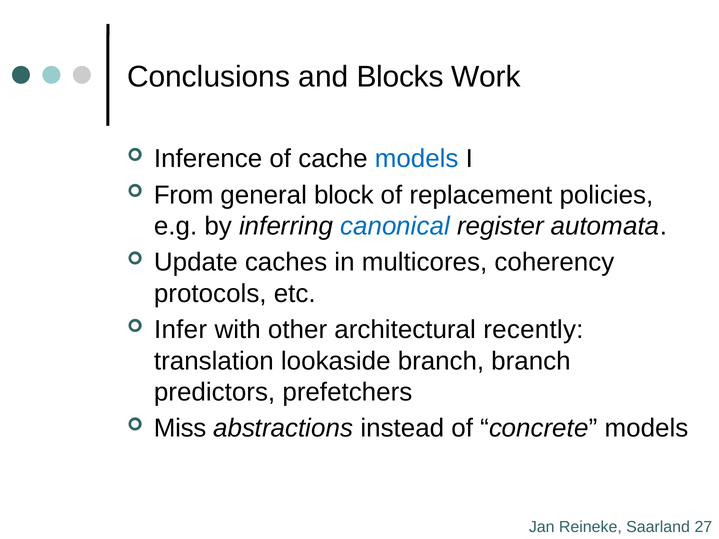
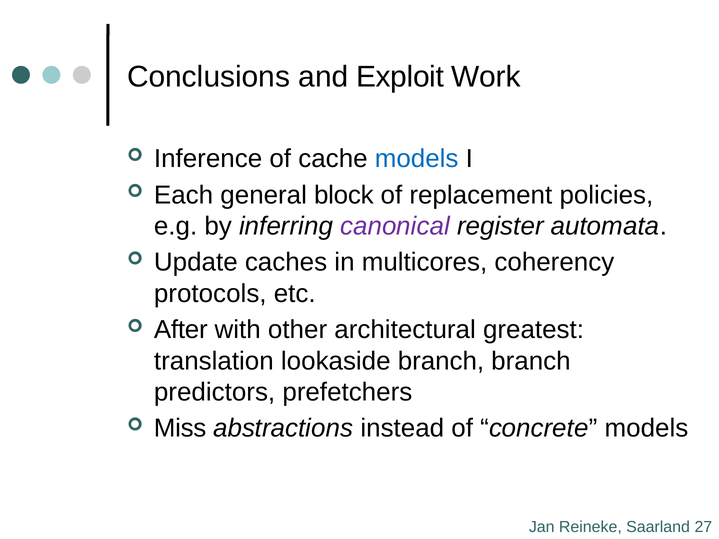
Blocks: Blocks -> Exploit
From: From -> Each
canonical colour: blue -> purple
Infer: Infer -> After
recently: recently -> greatest
